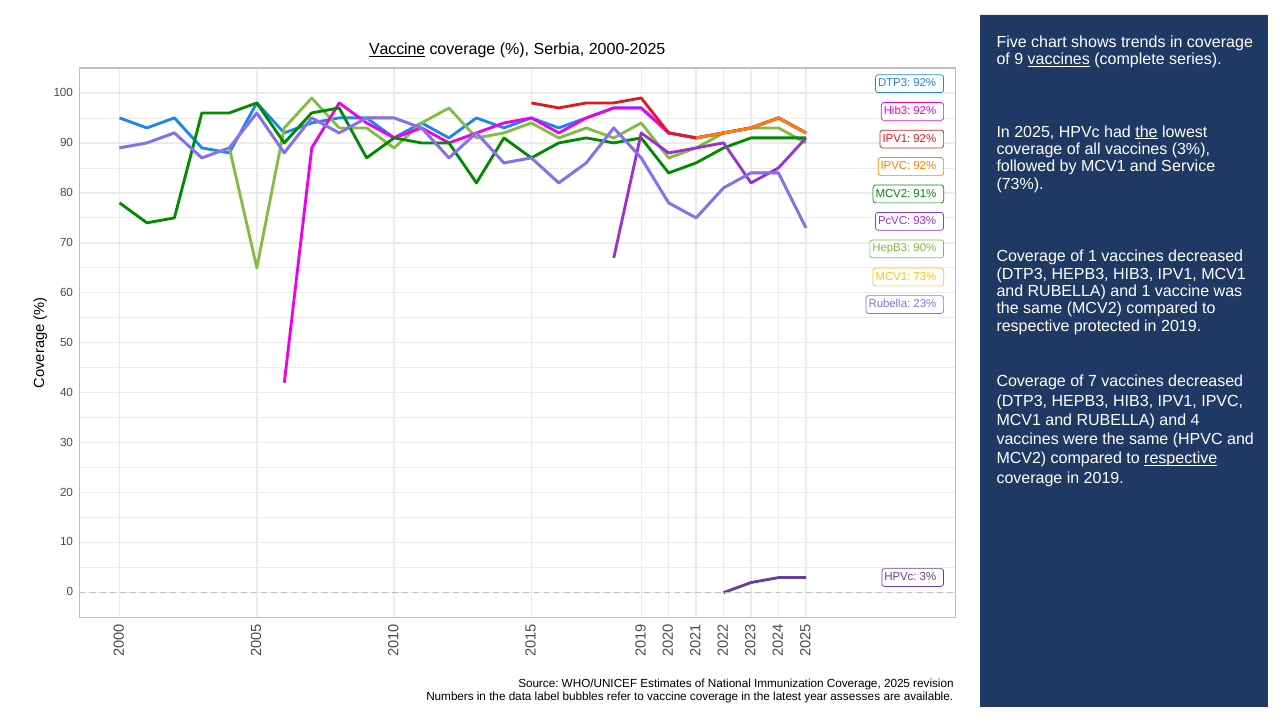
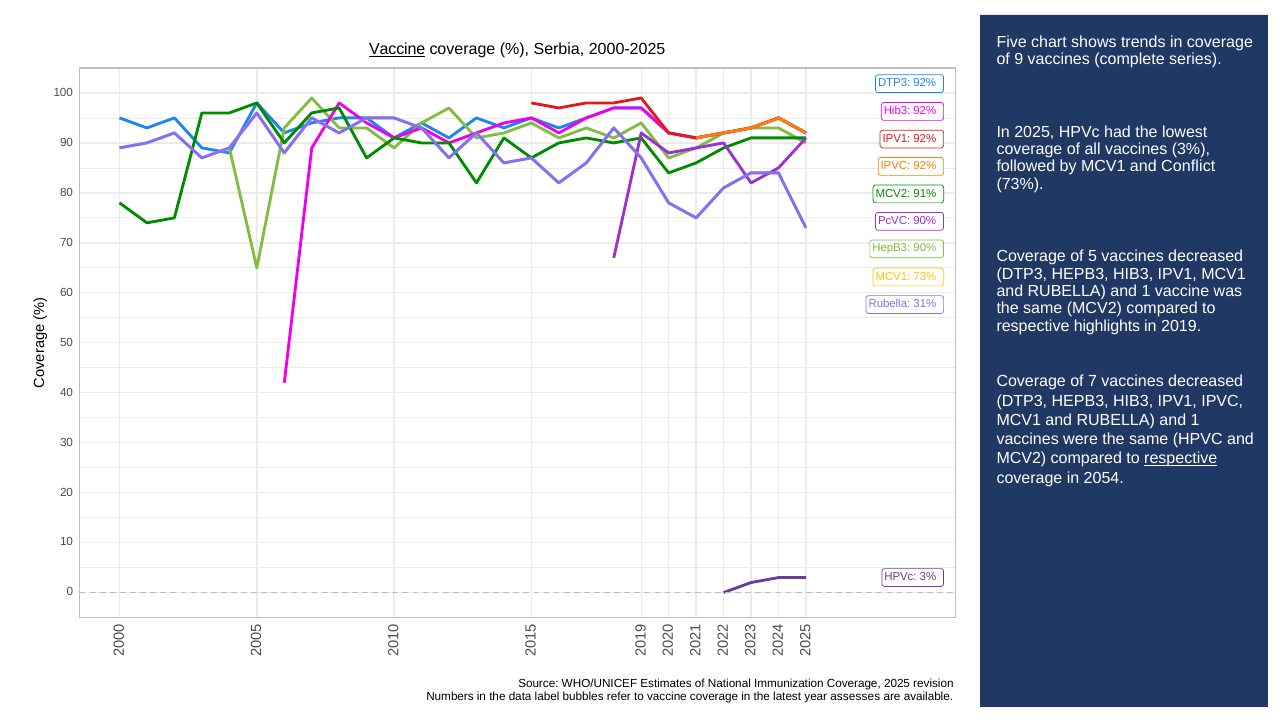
vaccines at (1059, 60) underline: present -> none
the at (1147, 132) underline: present -> none
Service: Service -> Conflict
PcVC 93%: 93% -> 90%
of 1: 1 -> 5
23%: 23% -> 31%
protected: protected -> highlights
4 at (1195, 420): 4 -> 1
coverage in 2019: 2019 -> 2054
